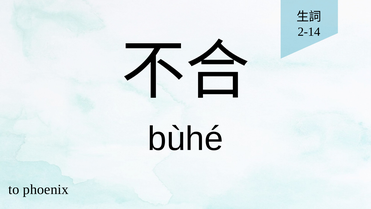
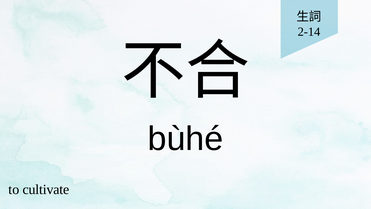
phoenix: phoenix -> cultivate
